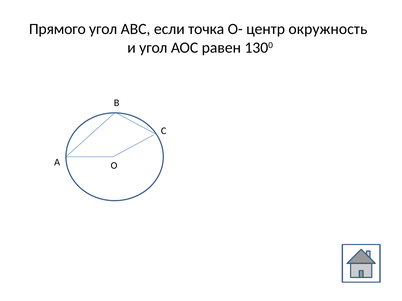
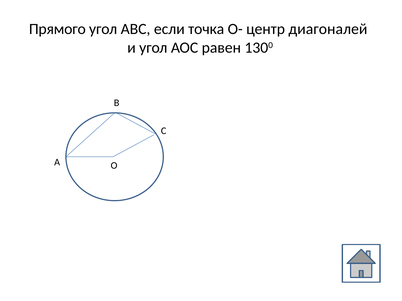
окружность: окружность -> диагоналей
